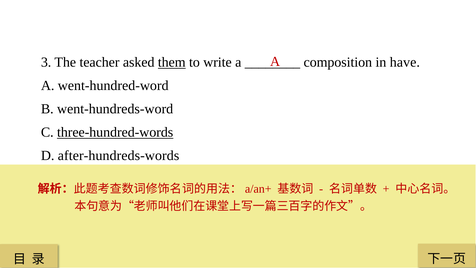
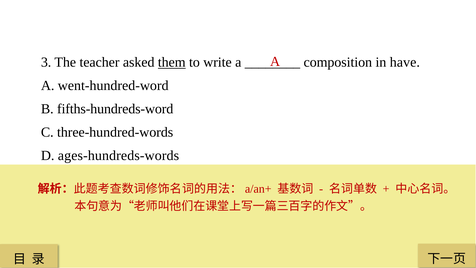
went-hundreds-word: went-hundreds-word -> fifths-hundreds-word
three-hundred-words underline: present -> none
after-hundreds-words: after-hundreds-words -> ages-hundreds-words
